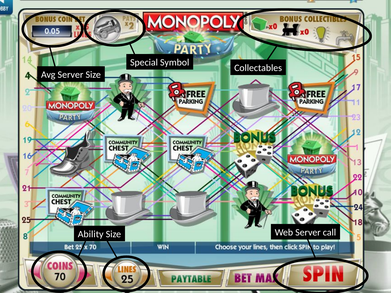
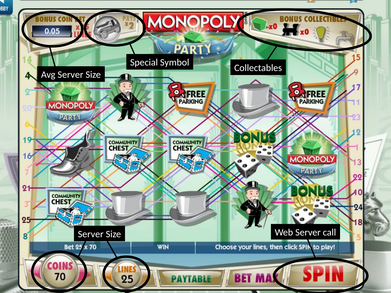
Ability at (91, 234): Ability -> Server
